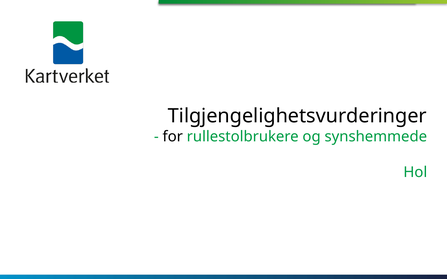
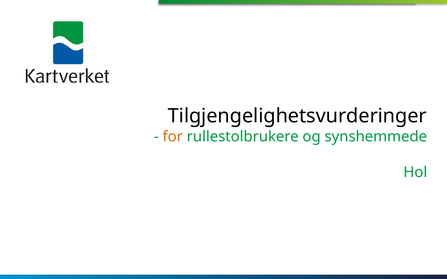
for colour: black -> orange
